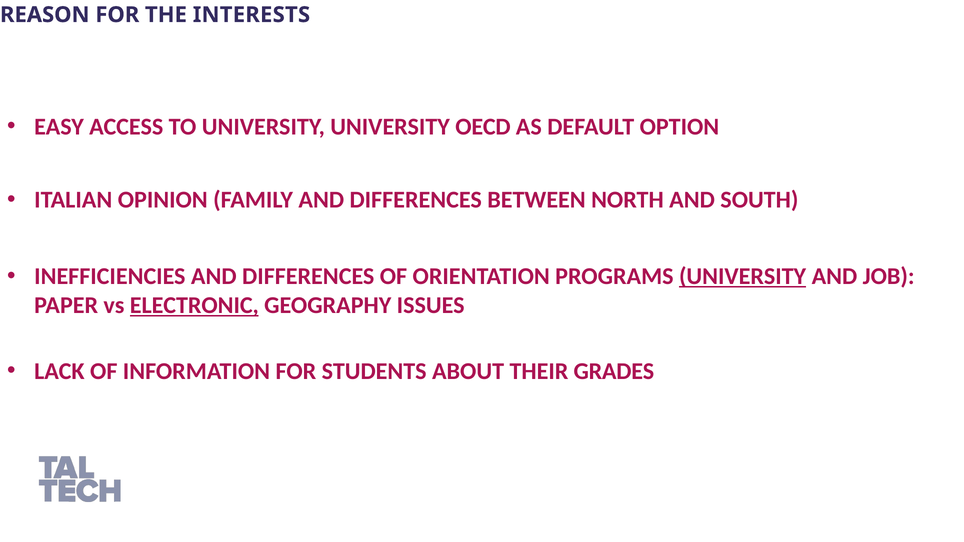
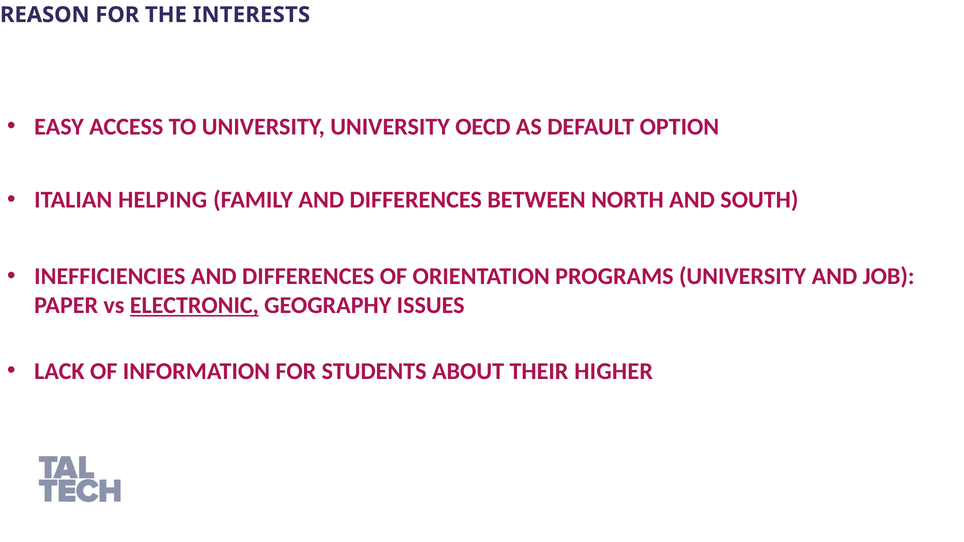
OPINION: OPINION -> HELPING
UNIVERSITY at (743, 277) underline: present -> none
GRADES: GRADES -> HIGHER
